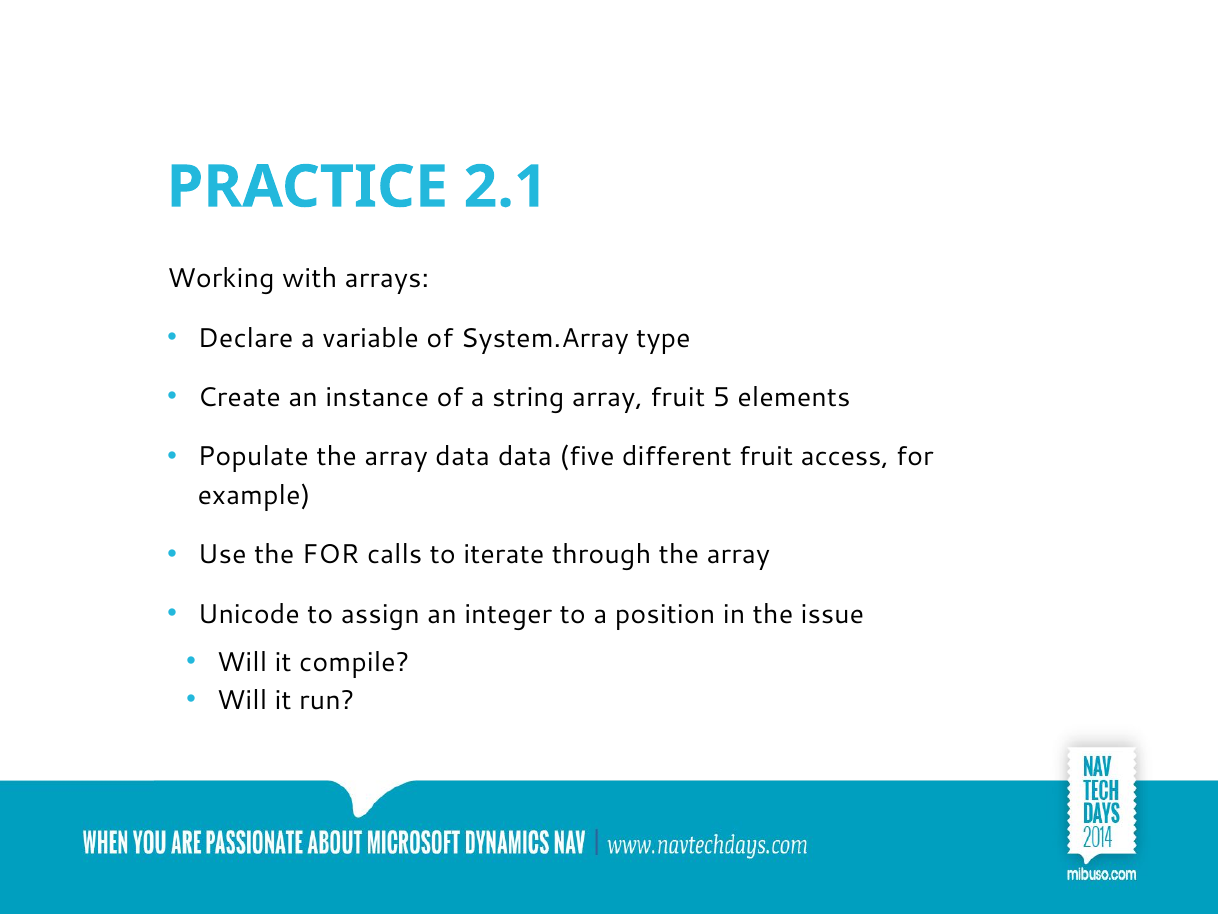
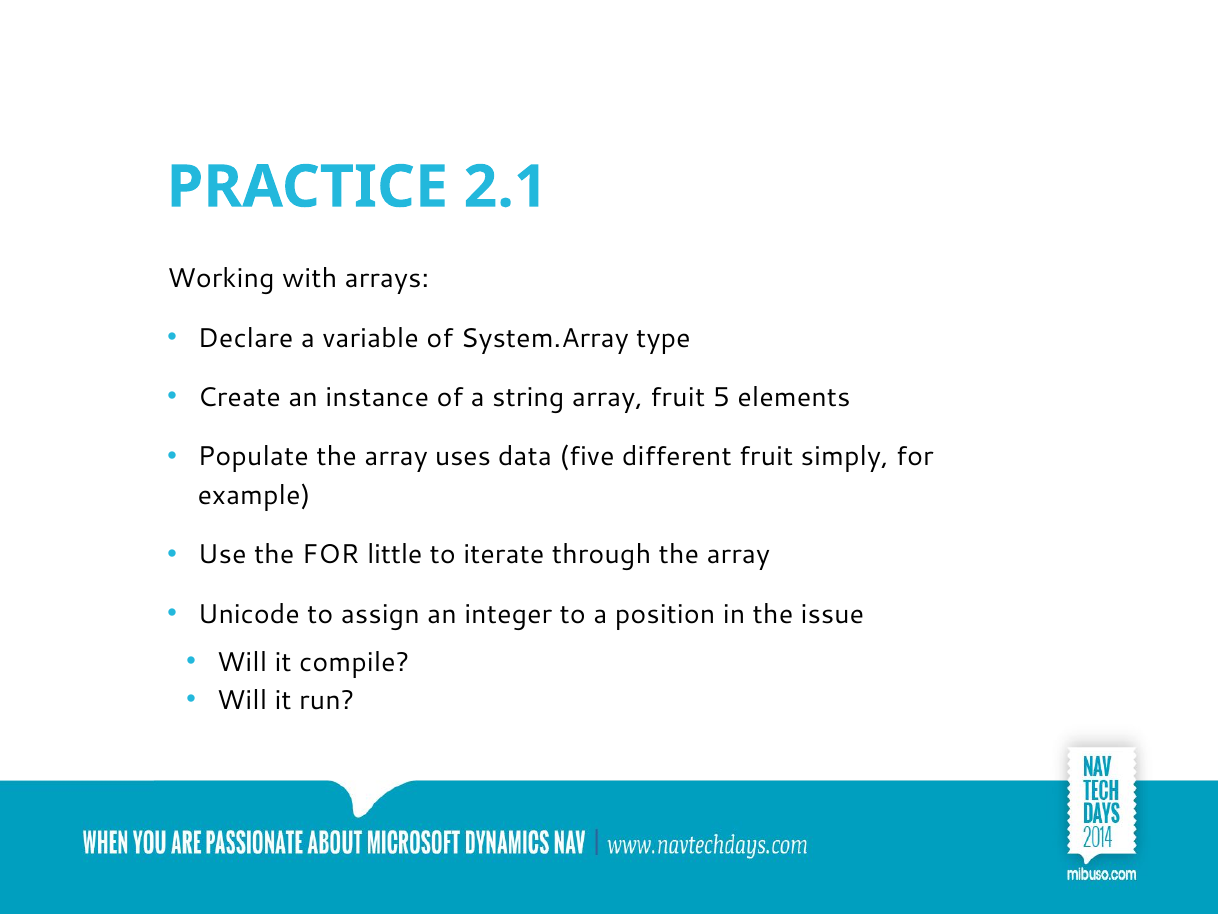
array data: data -> uses
access: access -> simply
calls: calls -> little
